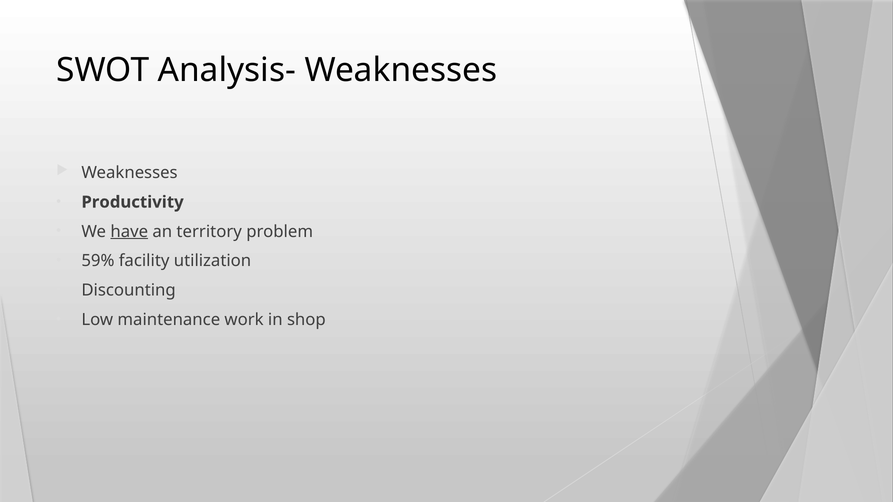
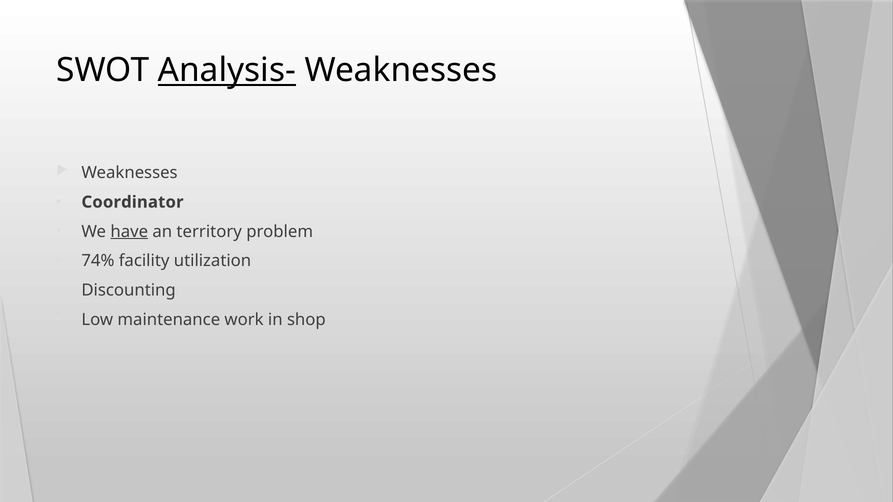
Analysis- underline: none -> present
Productivity: Productivity -> Coordinator
59%: 59% -> 74%
